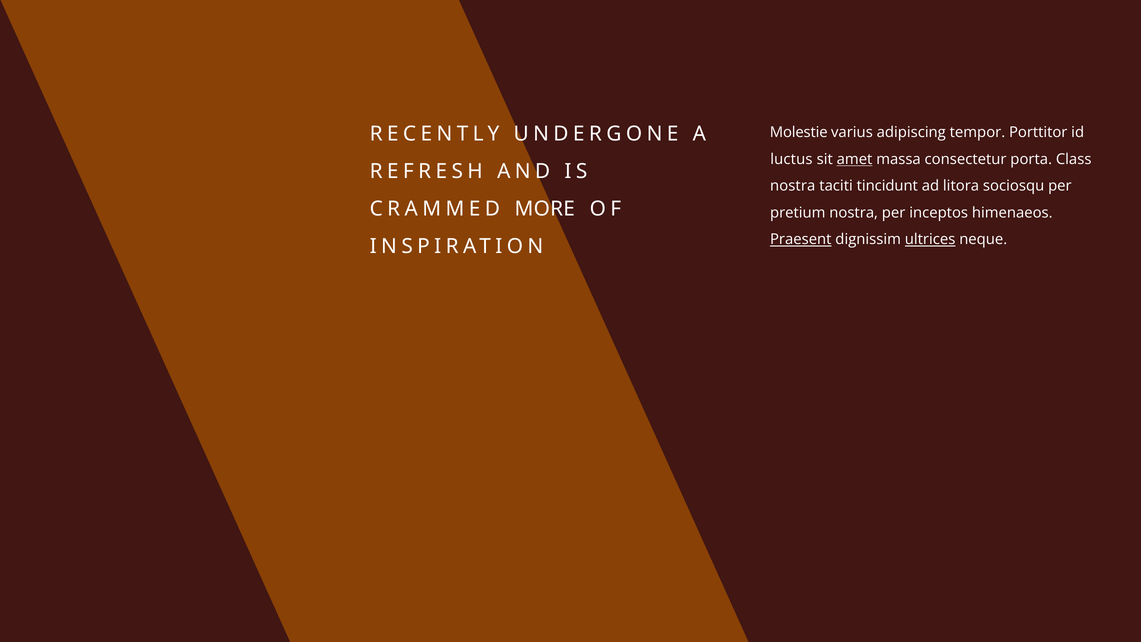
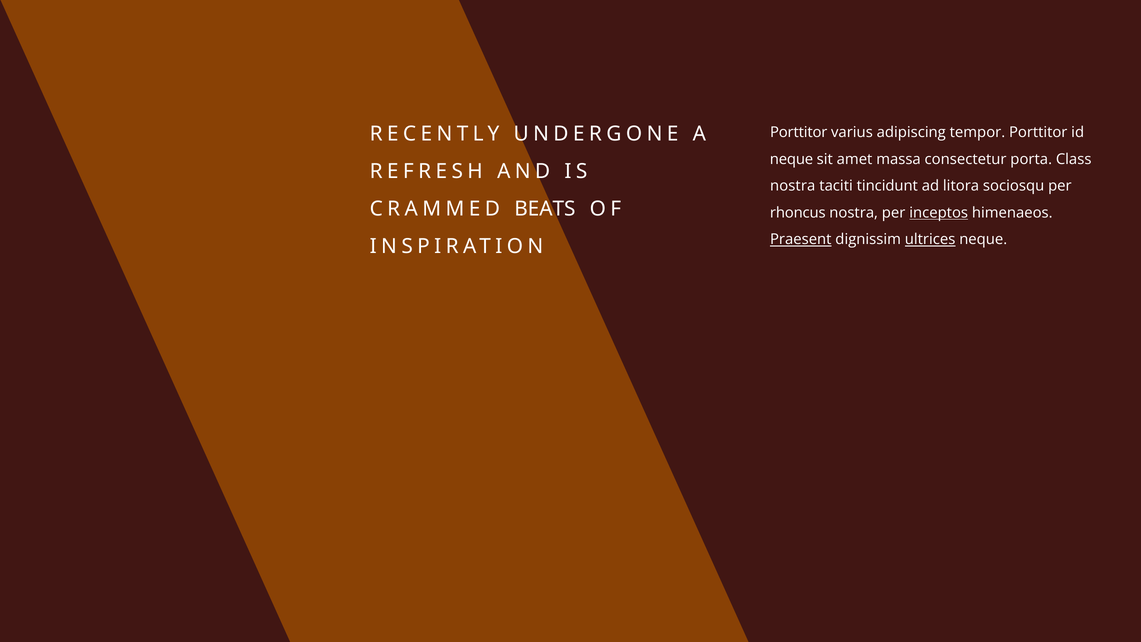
Molestie at (799, 133): Molestie -> Porttitor
luctus at (791, 159): luctus -> neque
amet underline: present -> none
MORE: MORE -> BEATS
pretium: pretium -> rhoncus
inceptos underline: none -> present
